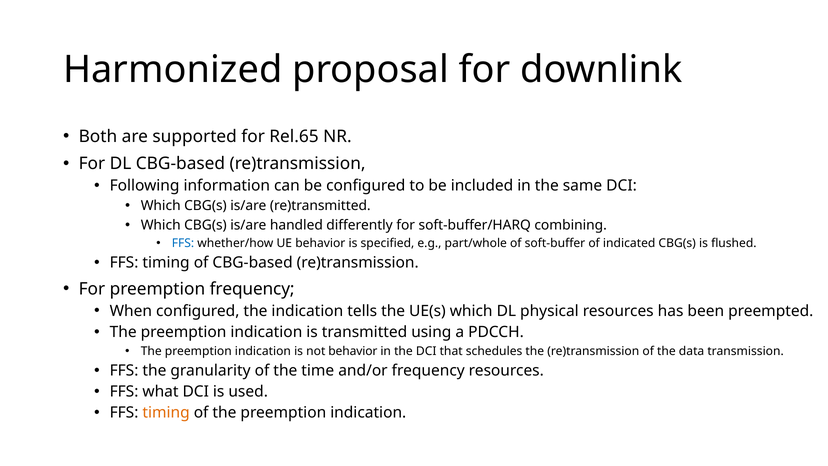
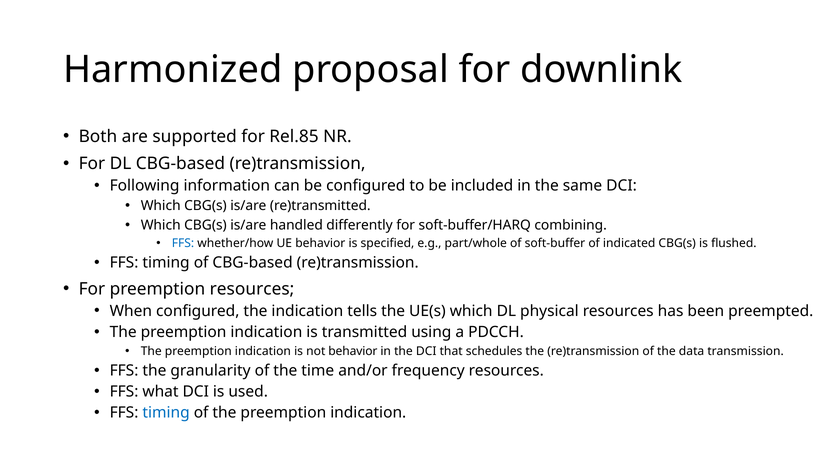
Rel.65: Rel.65 -> Rel.85
preemption frequency: frequency -> resources
timing at (166, 412) colour: orange -> blue
